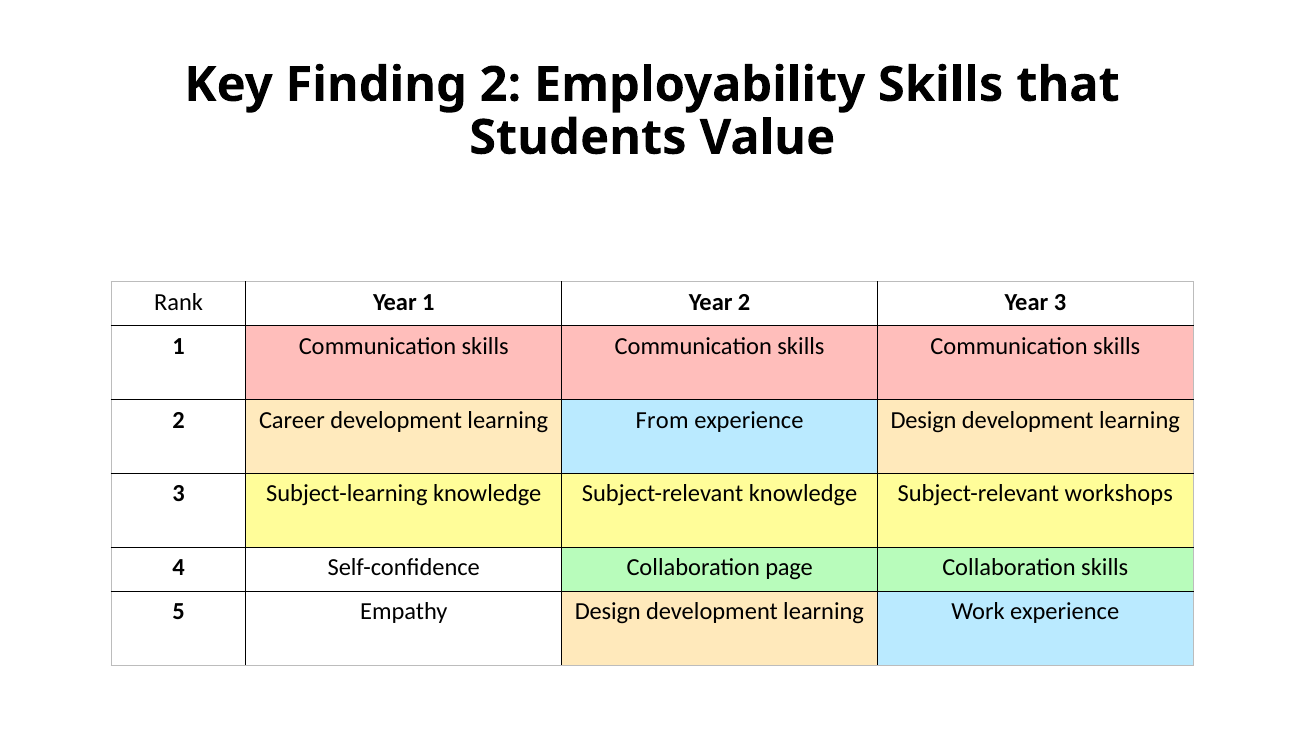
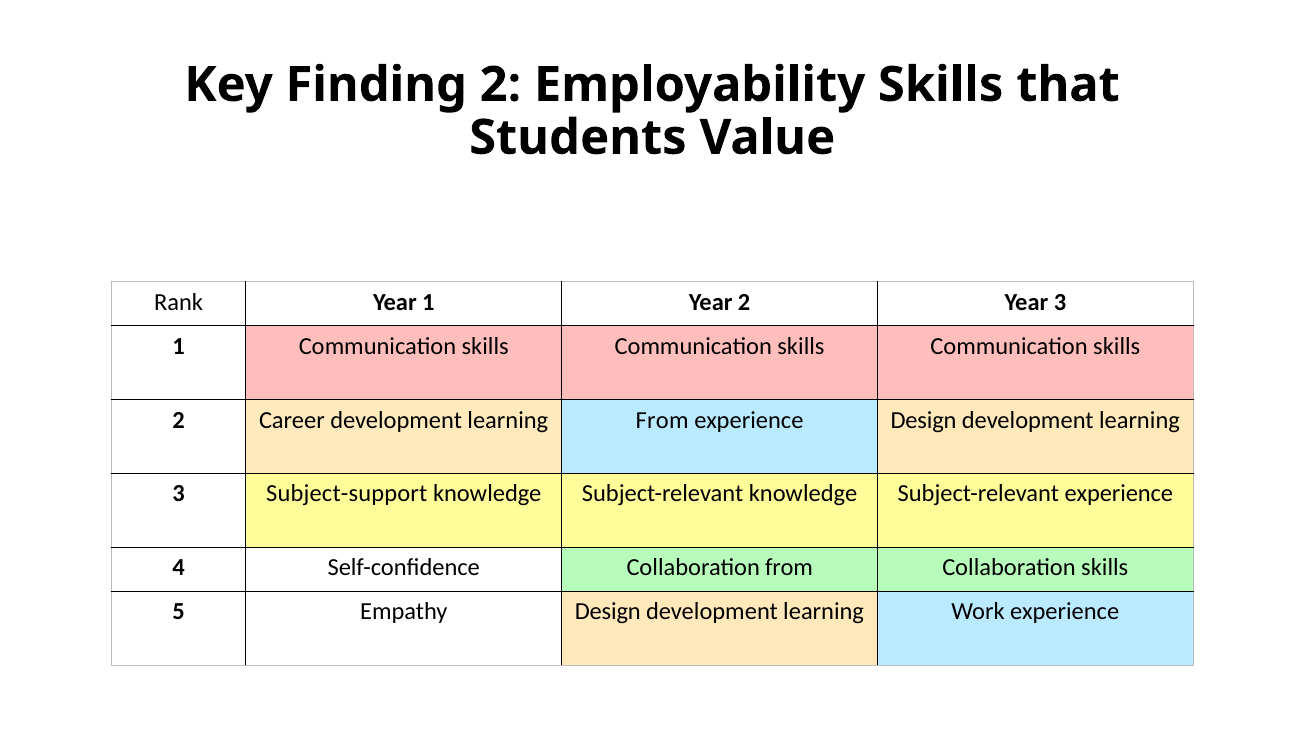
Subject-learning: Subject-learning -> Subject-support
Subject-relevant workshops: workshops -> experience
Collaboration page: page -> from
